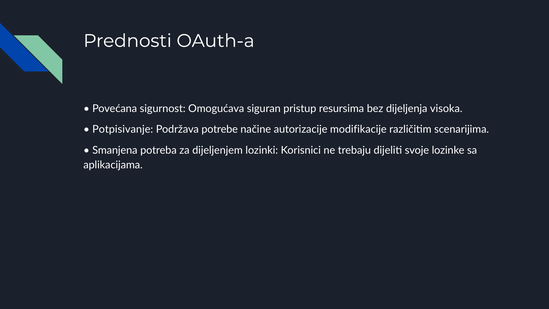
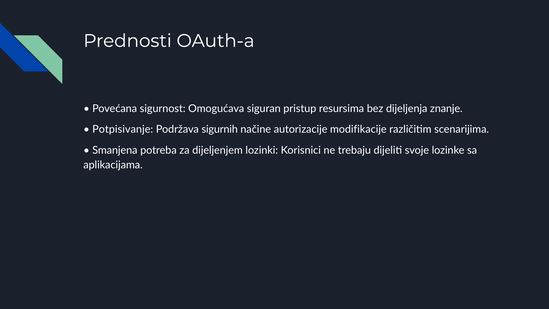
visoka: visoka -> znanje
potrebe: potrebe -> sigurnih
